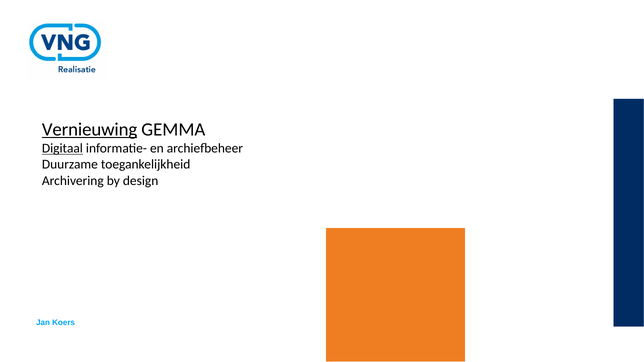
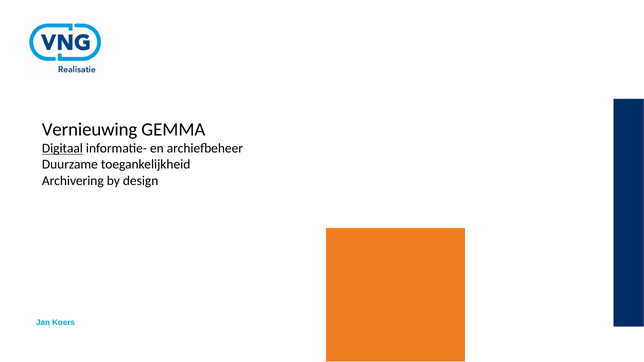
Vernieuwing underline: present -> none
